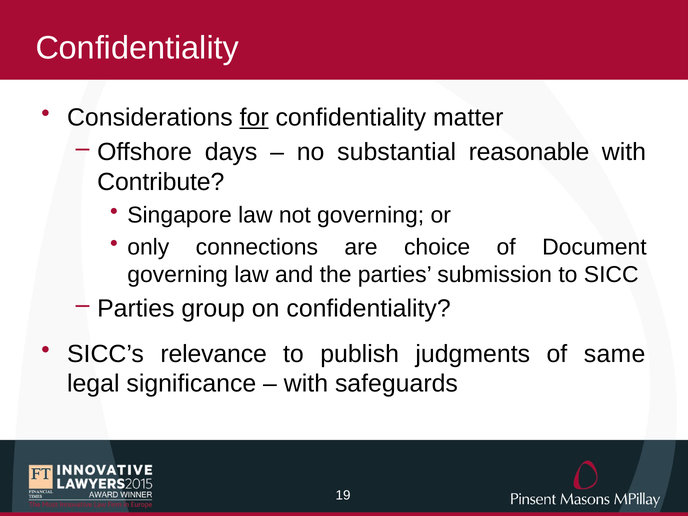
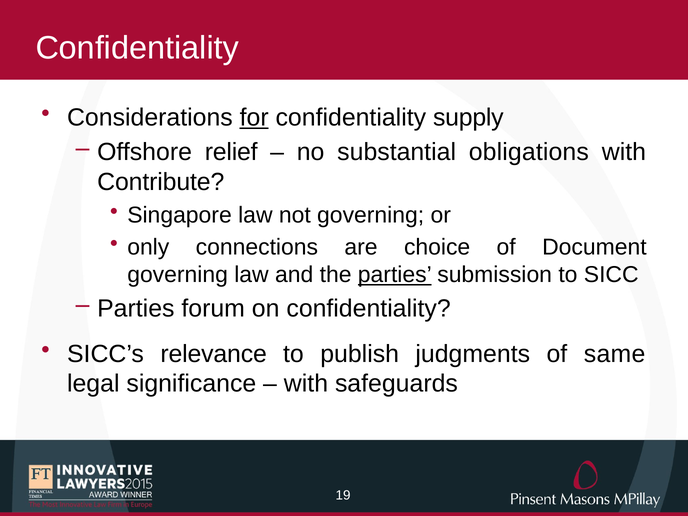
matter: matter -> supply
days: days -> relief
reasonable: reasonable -> obligations
parties at (395, 275) underline: none -> present
group: group -> forum
